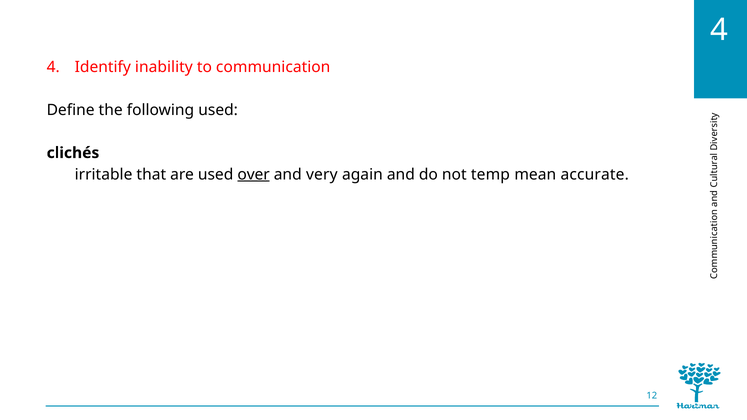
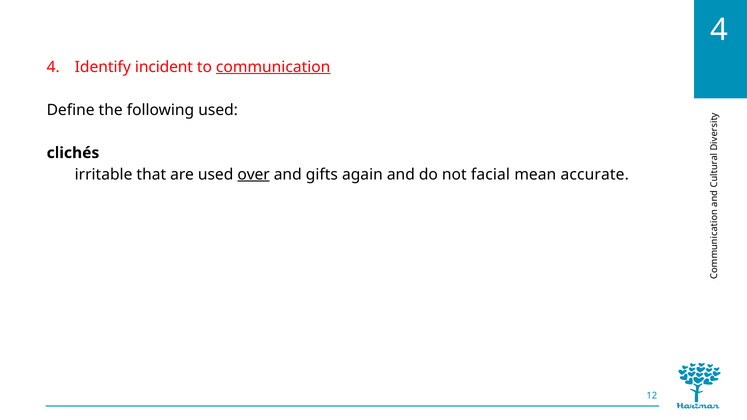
inability: inability -> incident
communication underline: none -> present
very: very -> gifts
temp: temp -> facial
